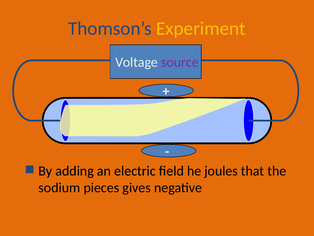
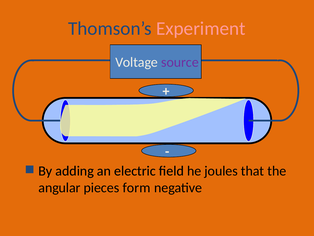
Experiment colour: yellow -> pink
sodium: sodium -> angular
gives: gives -> form
